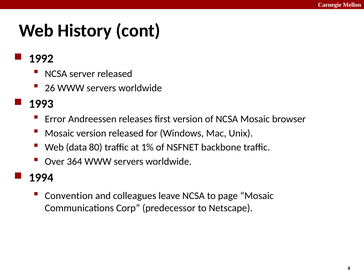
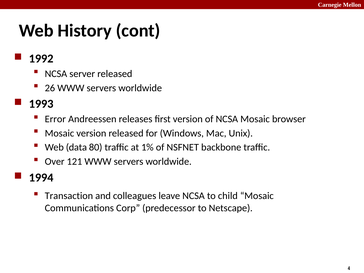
364: 364 -> 121
Convention: Convention -> Transaction
page: page -> child
